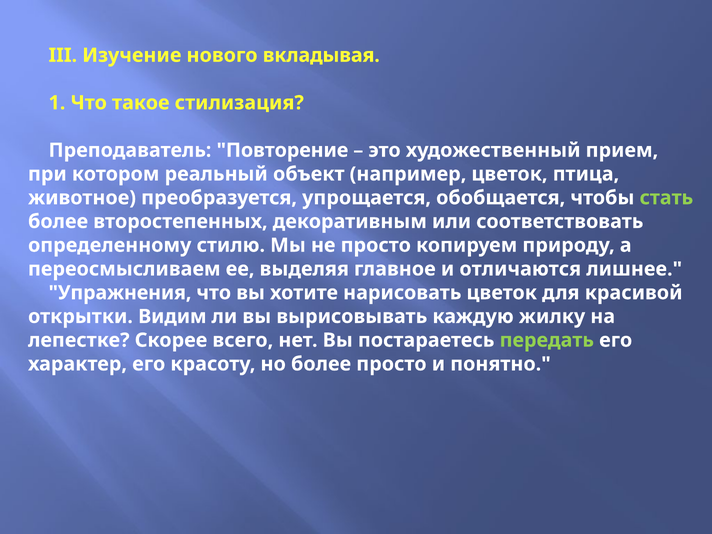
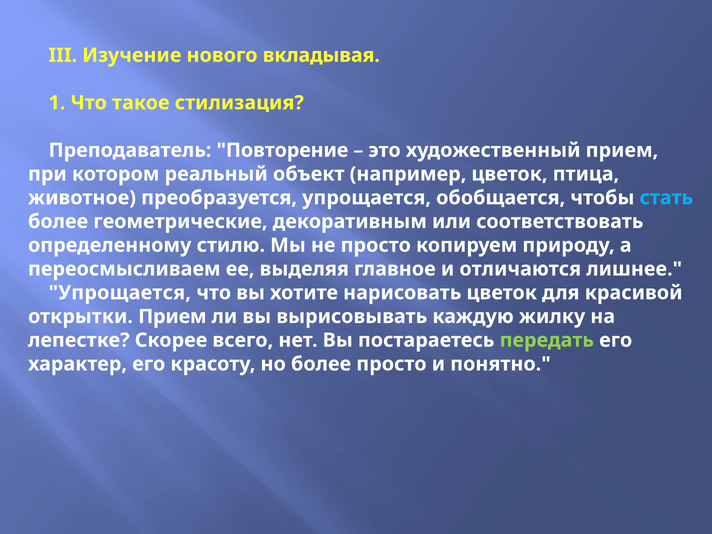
стать colour: light green -> light blue
второстепенных: второстепенных -> геометрические
Упражнения at (120, 293): Упражнения -> Упрощается
открытки Видим: Видим -> Прием
